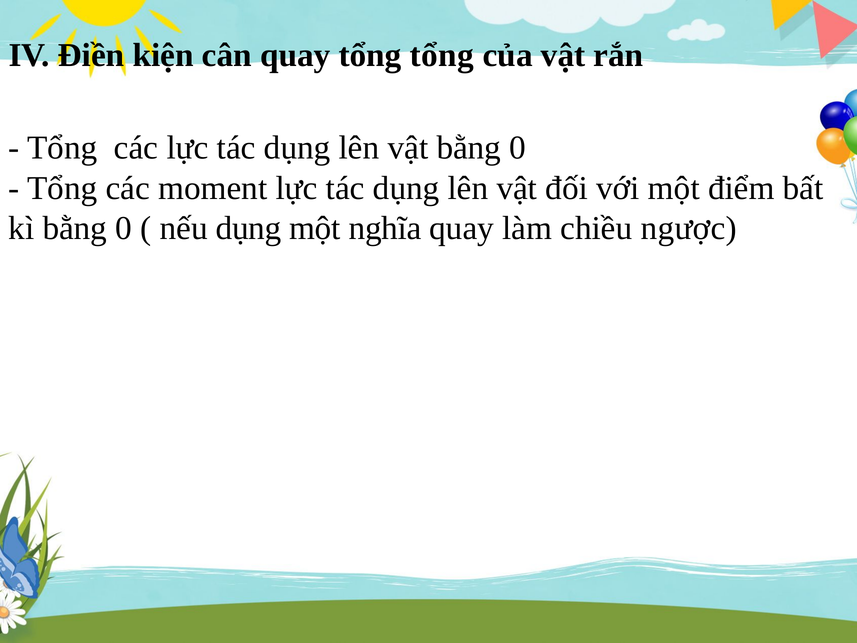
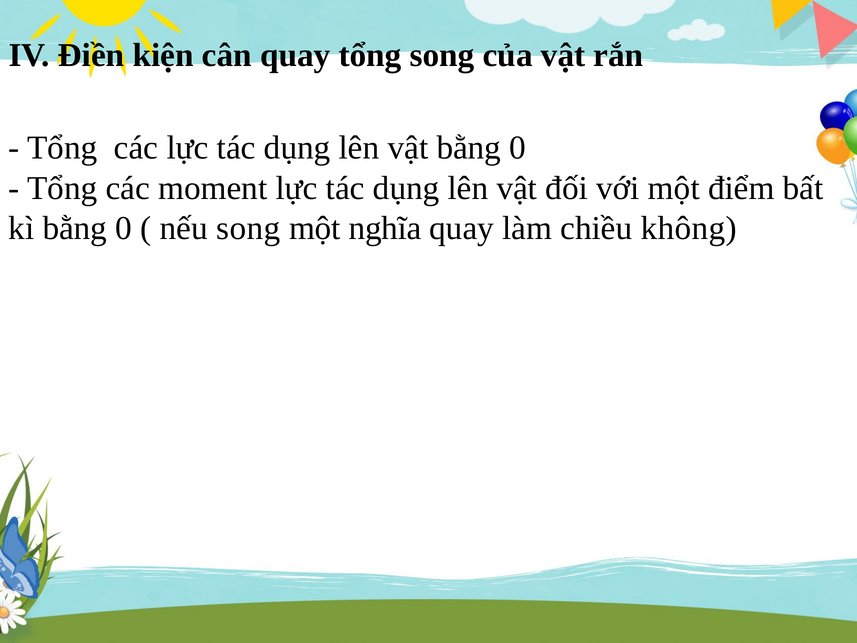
tổng tổng: tổng -> song
nếu dụng: dụng -> song
ngược: ngược -> không
